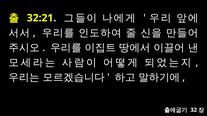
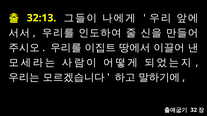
32:21: 32:21 -> 32:13
